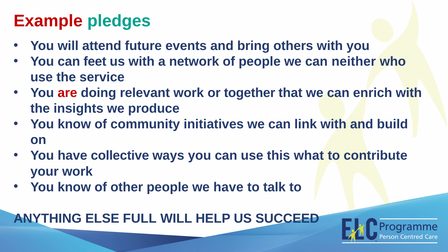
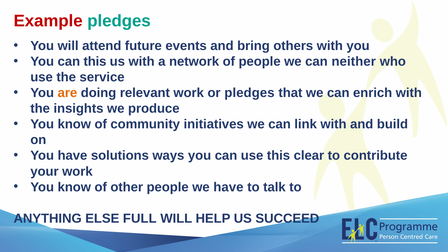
can feet: feet -> this
are colour: red -> orange
or together: together -> pledges
collective: collective -> solutions
what: what -> clear
